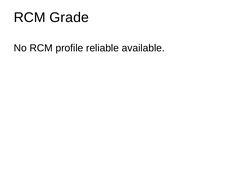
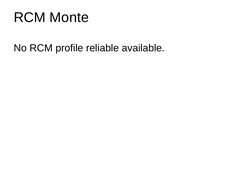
Grade: Grade -> Monte
